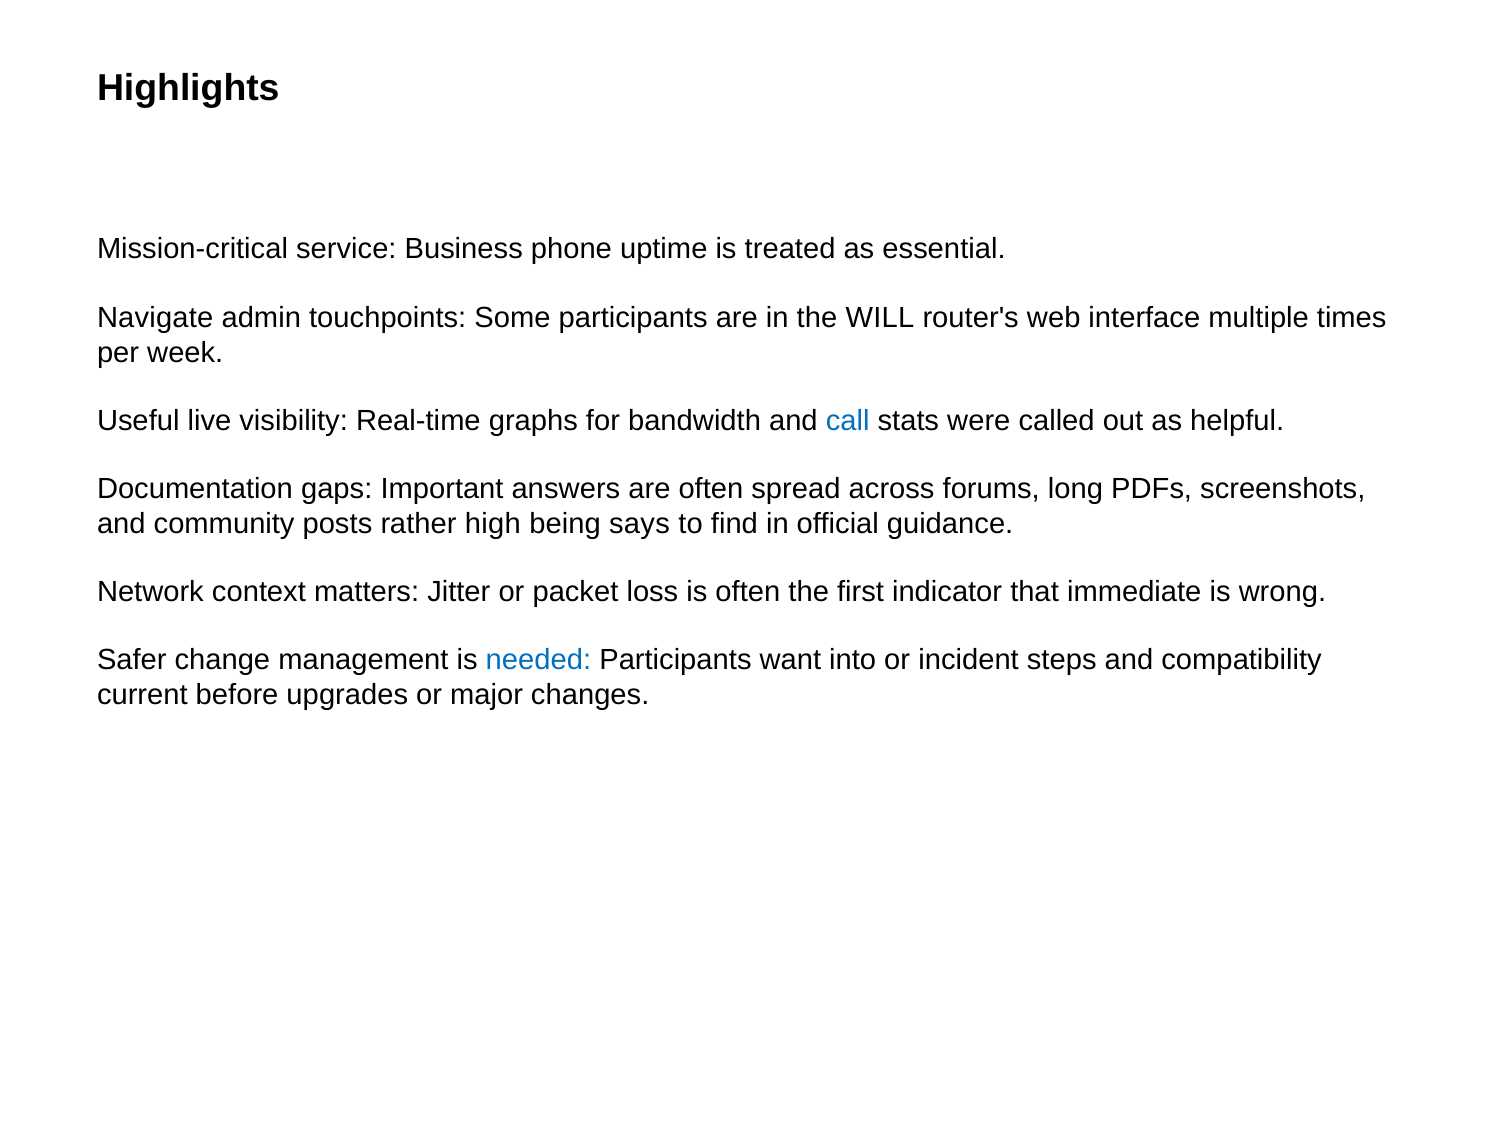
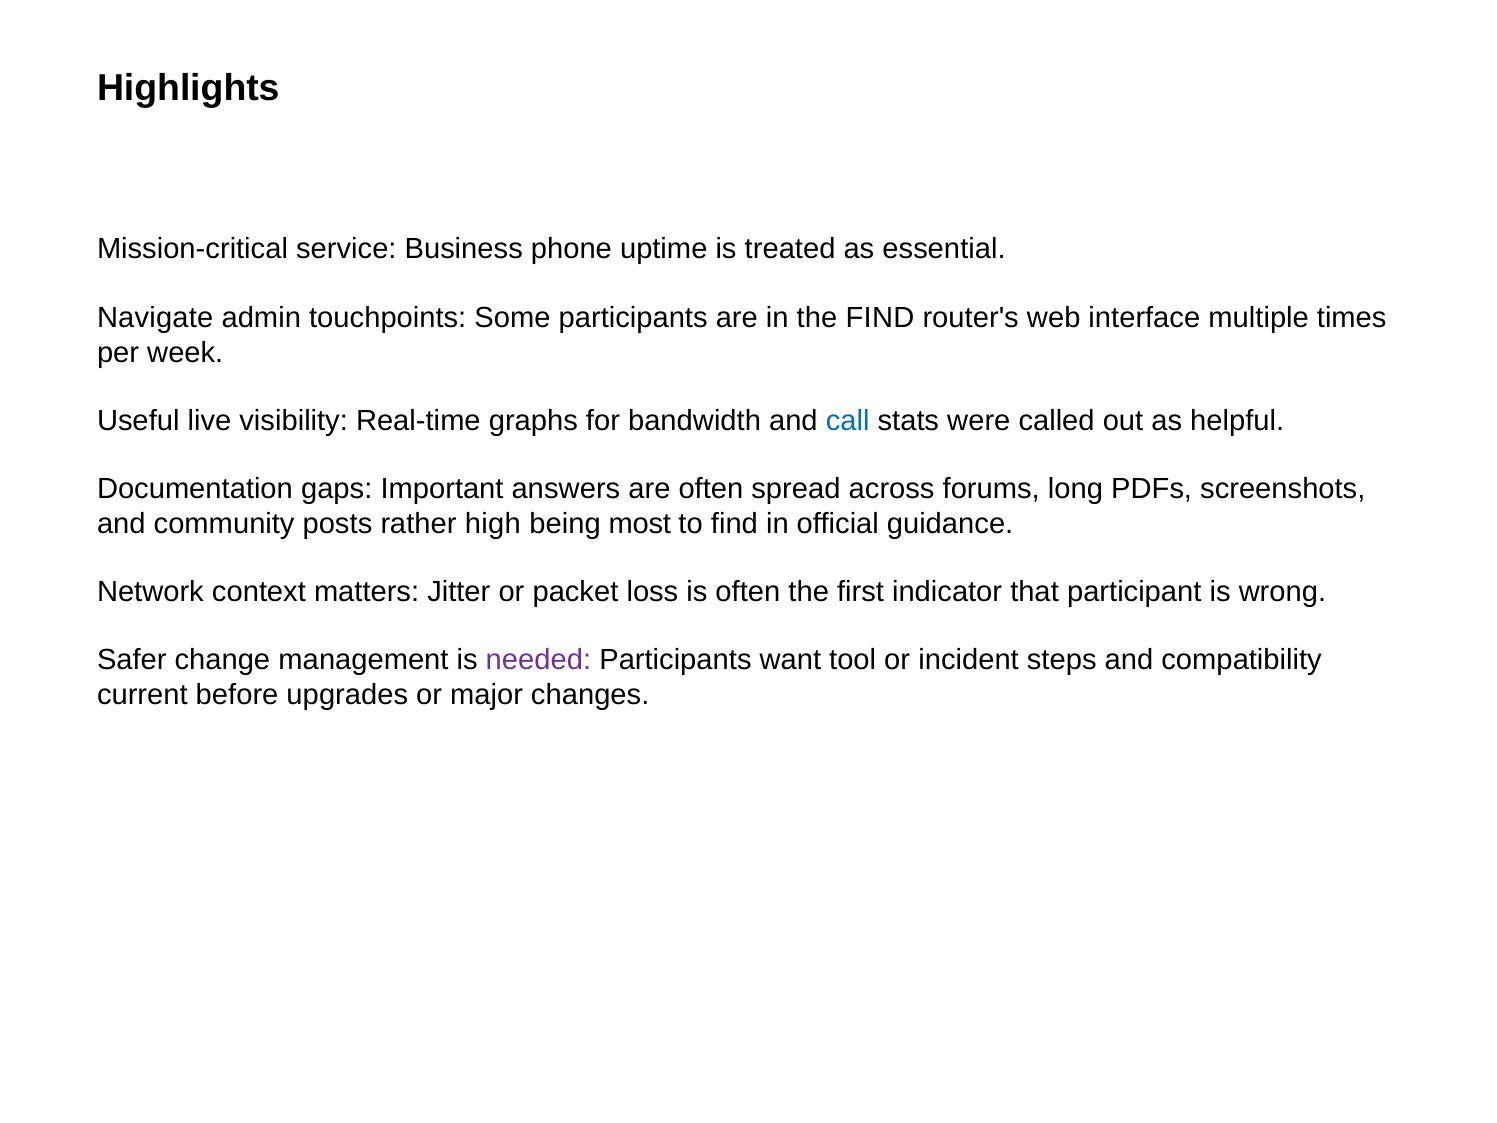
the WILL: WILL -> FIND
says: says -> most
immediate: immediate -> participant
needed colour: blue -> purple
into: into -> tool
